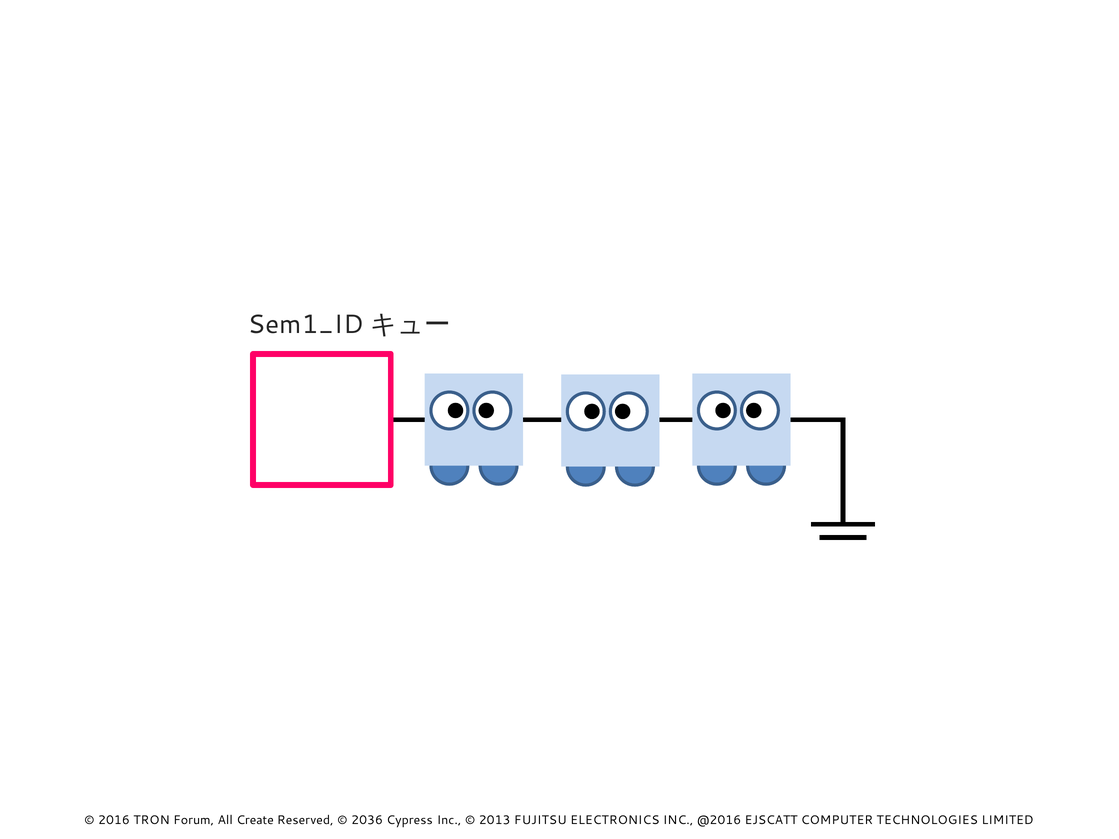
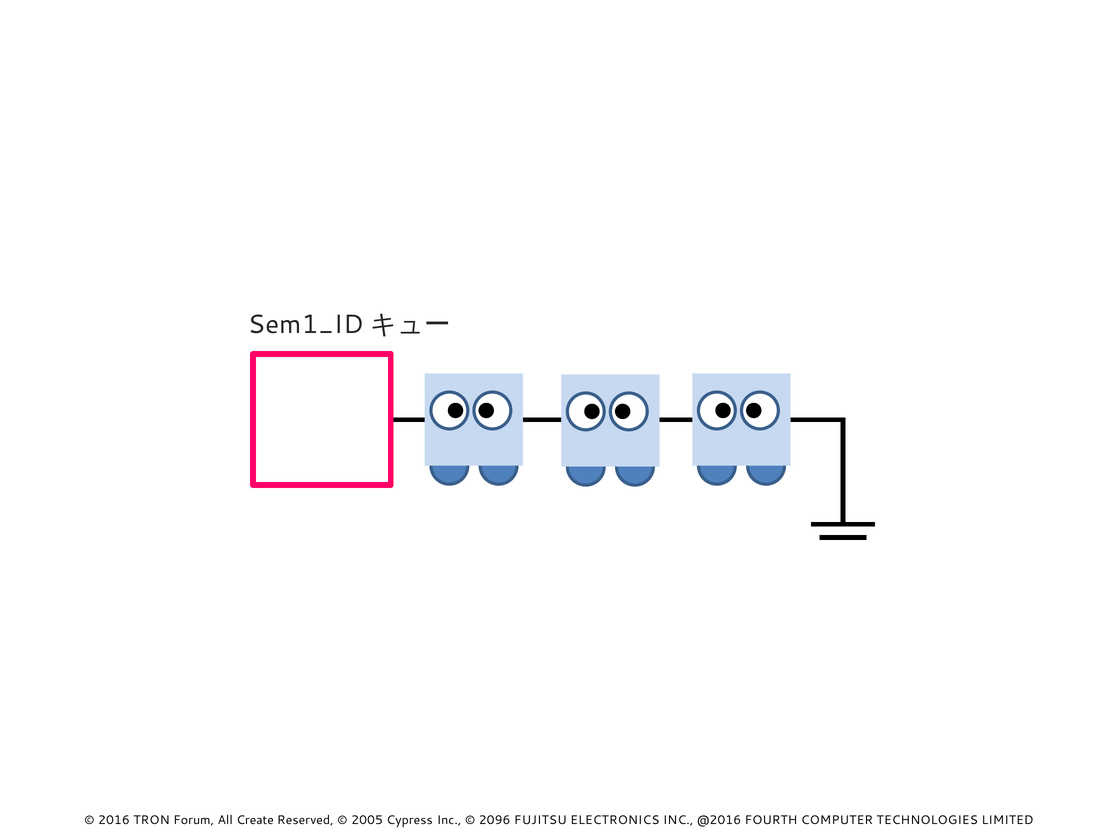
2036: 2036 -> 2005
2013: 2013 -> 2096
EJSCATT: EJSCATT -> FOURTH
